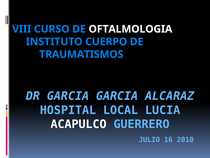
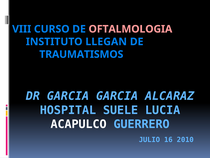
OFTALMOLOGIA colour: white -> pink
CUERPO: CUERPO -> LLEGAN
LOCAL: LOCAL -> SUELE
